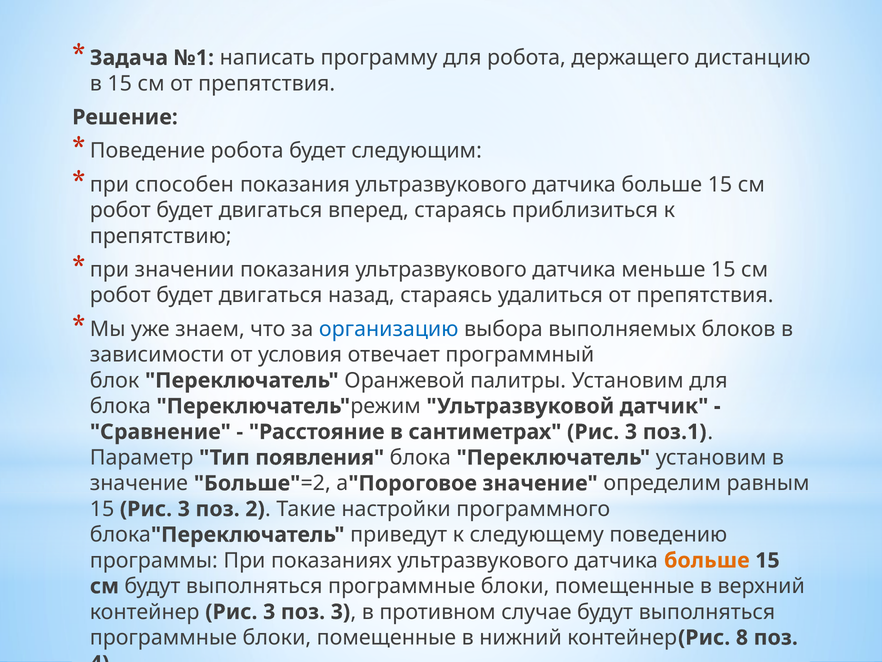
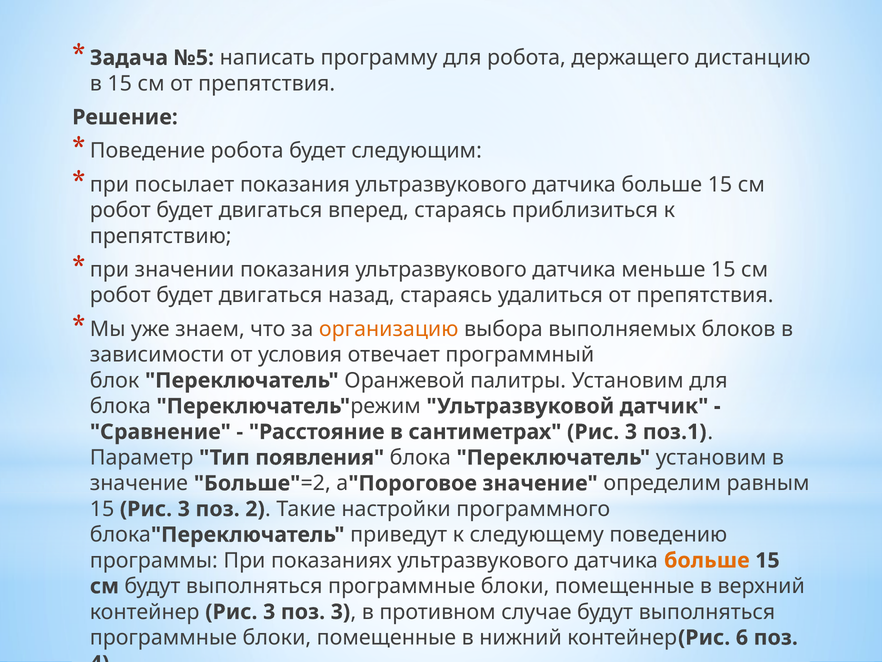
№1: №1 -> №5
способен: способен -> посылает
организацию colour: blue -> orange
8: 8 -> 6
